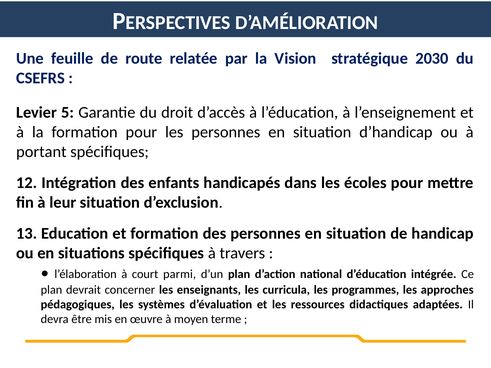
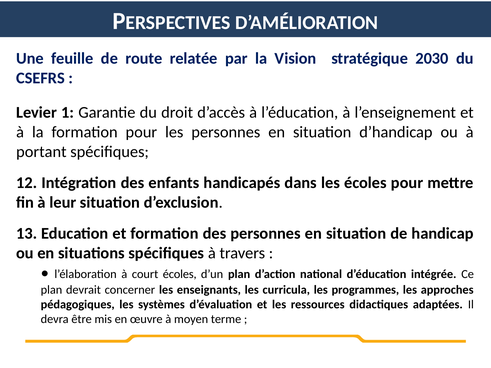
5: 5 -> 1
court parmi: parmi -> écoles
